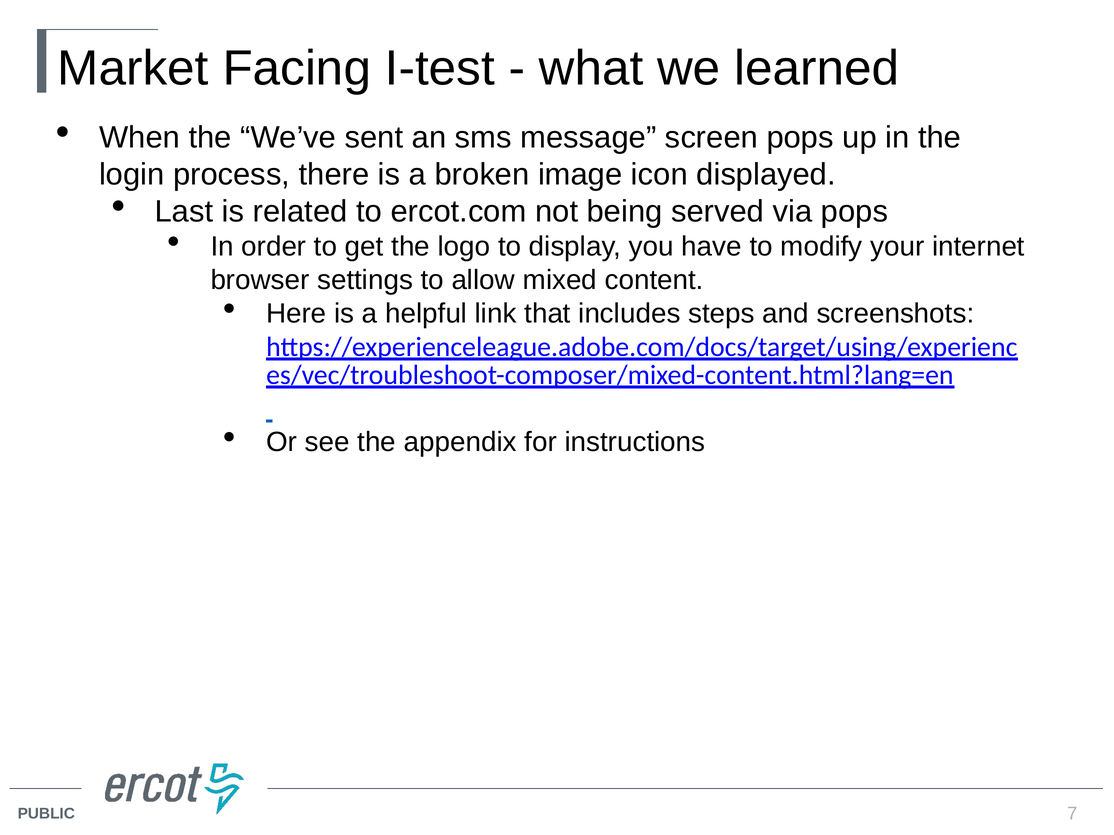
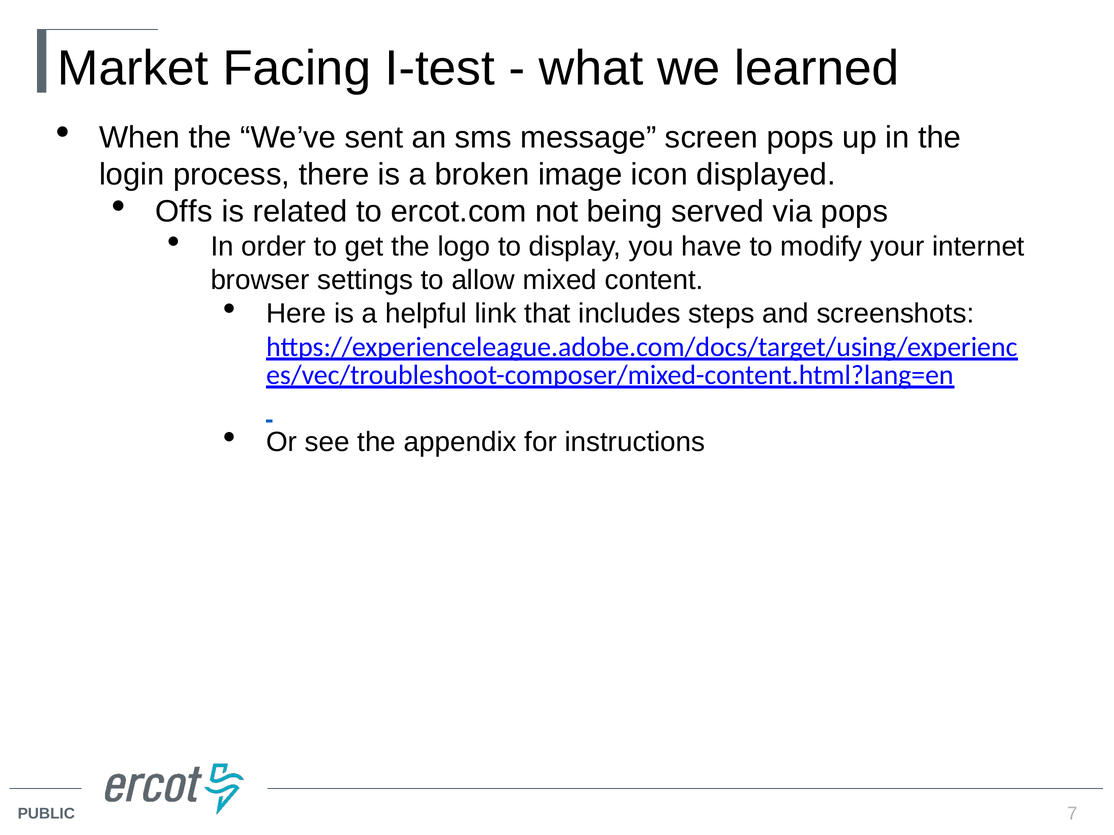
Last: Last -> Offs
